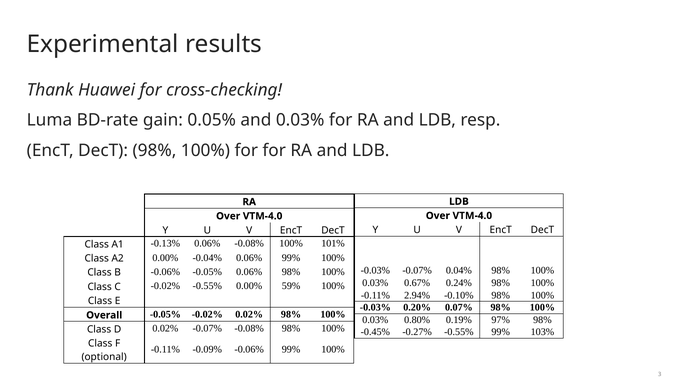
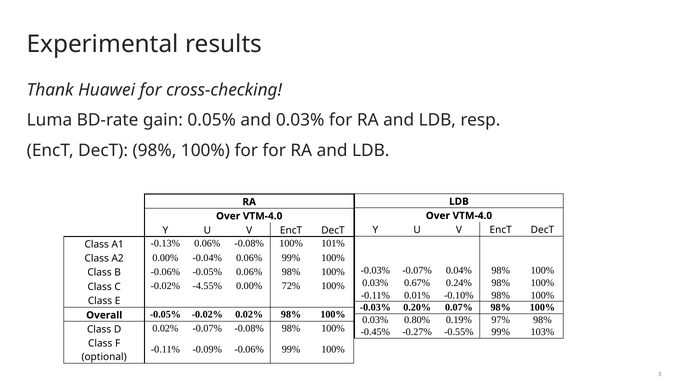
-0.02% -0.55%: -0.55% -> -4.55%
59%: 59% -> 72%
2.94%: 2.94% -> 0.01%
